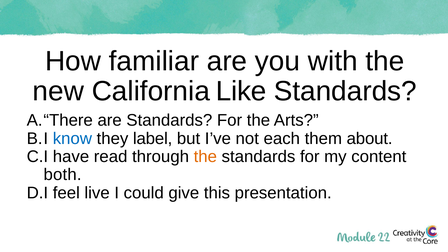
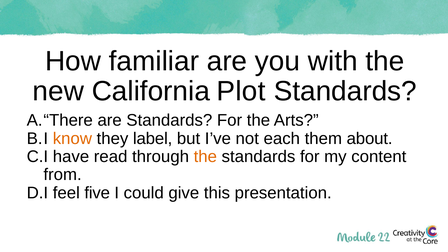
Like: Like -> Plot
know colour: blue -> orange
both: both -> from
live: live -> five
